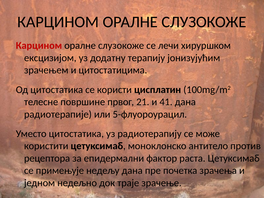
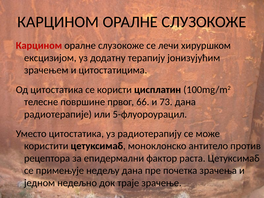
21: 21 -> 66
41: 41 -> 73
